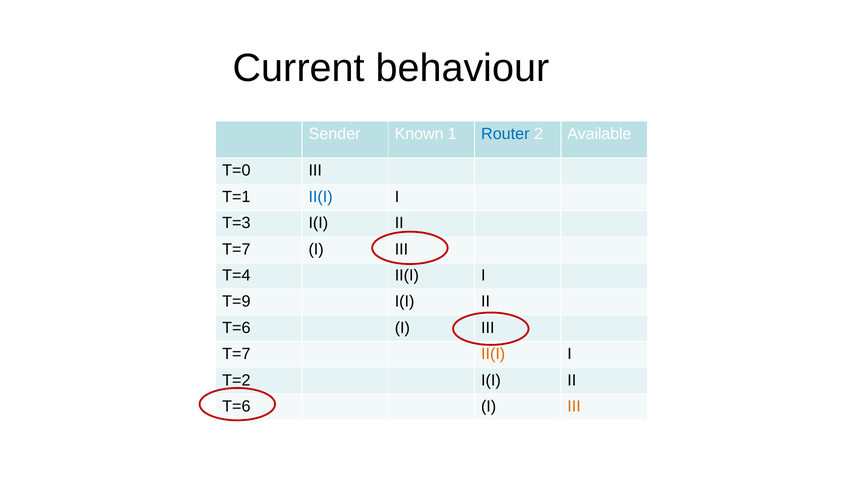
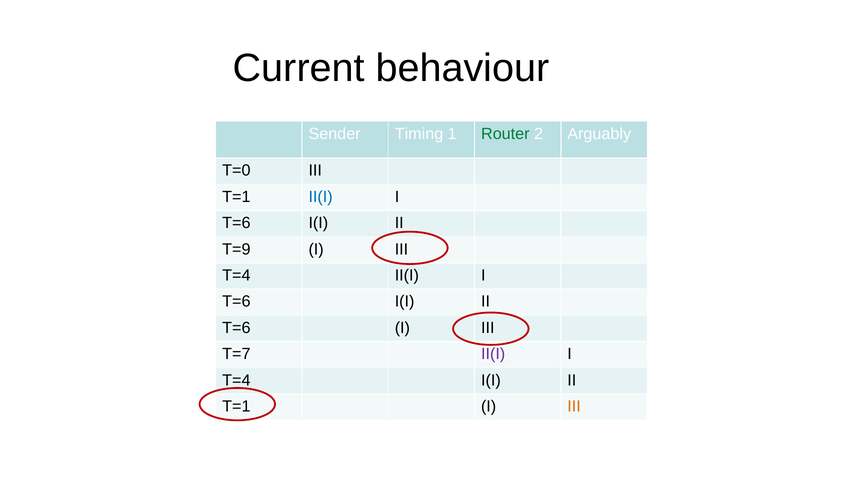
Known: Known -> Timing
Router colour: blue -> green
Available: Available -> Arguably
T=3 at (236, 223): T=3 -> T=6
T=7 at (236, 249): T=7 -> T=9
T=9 at (236, 302): T=9 -> T=6
II(I at (493, 354) colour: orange -> purple
T=2 at (236, 381): T=2 -> T=4
T=6 at (236, 407): T=6 -> T=1
